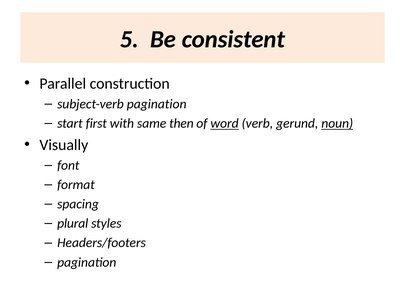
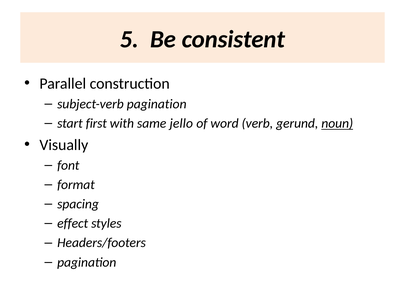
then: then -> jello
word underline: present -> none
plural: plural -> effect
